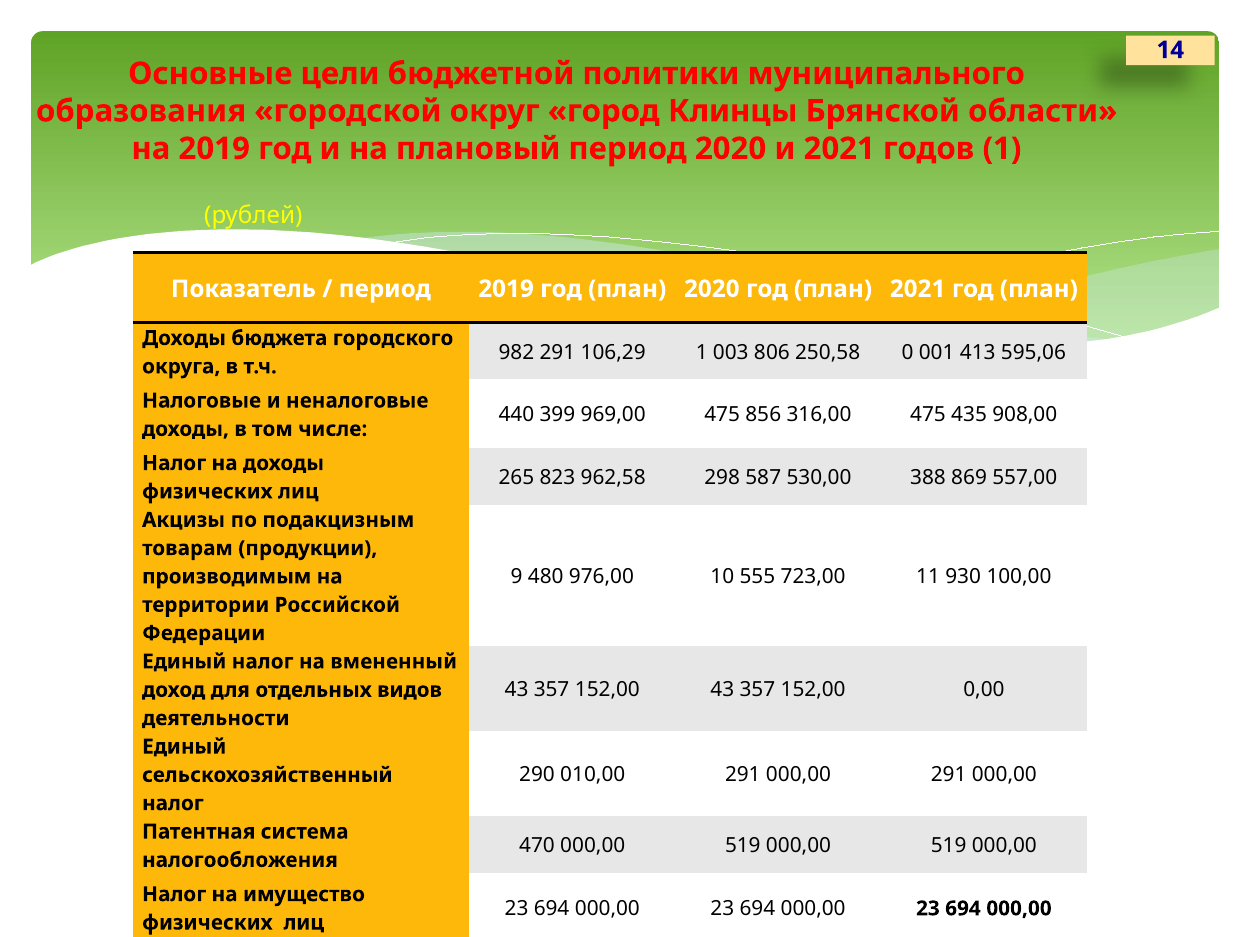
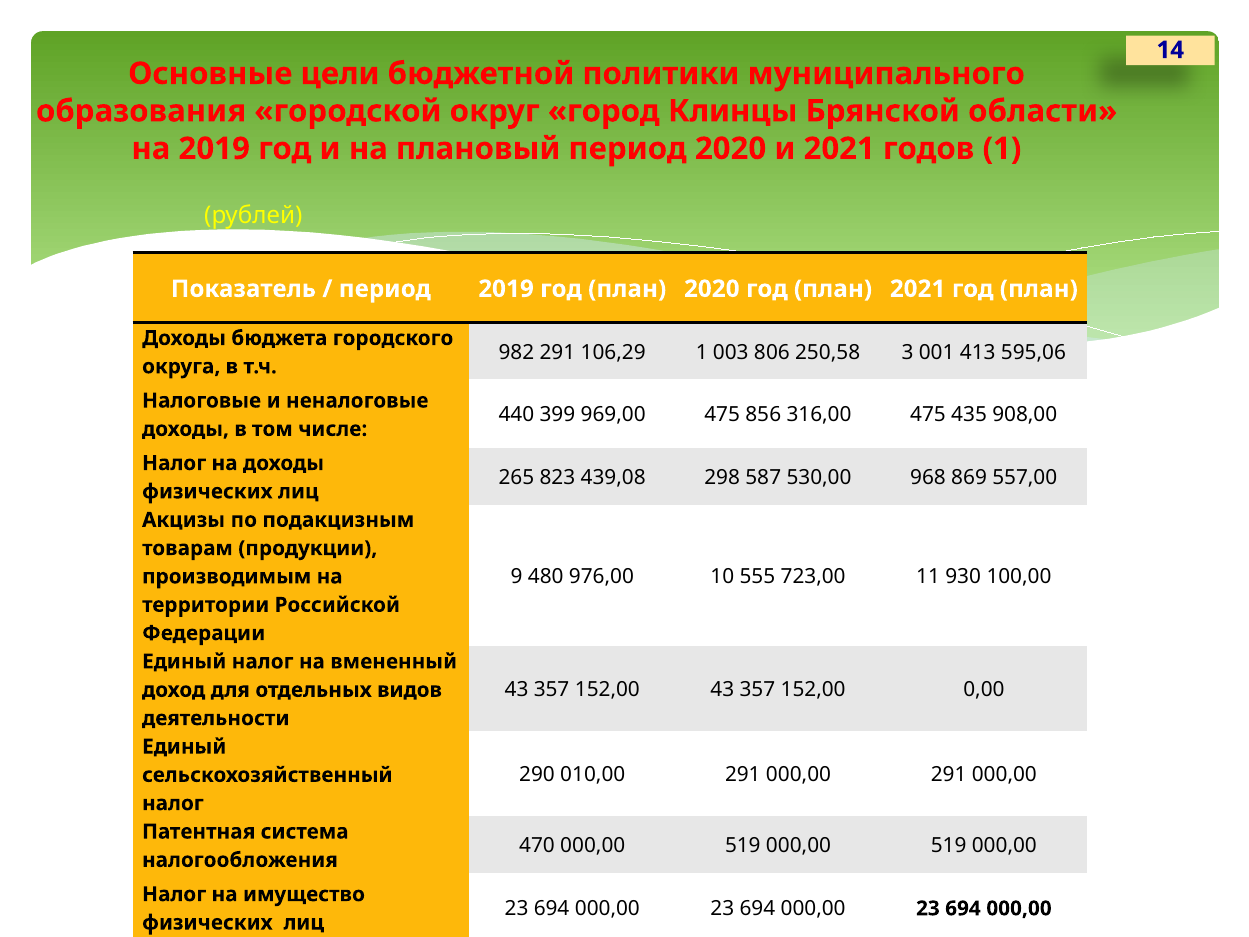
0: 0 -> 3
962,58: 962,58 -> 439,08
388: 388 -> 968
